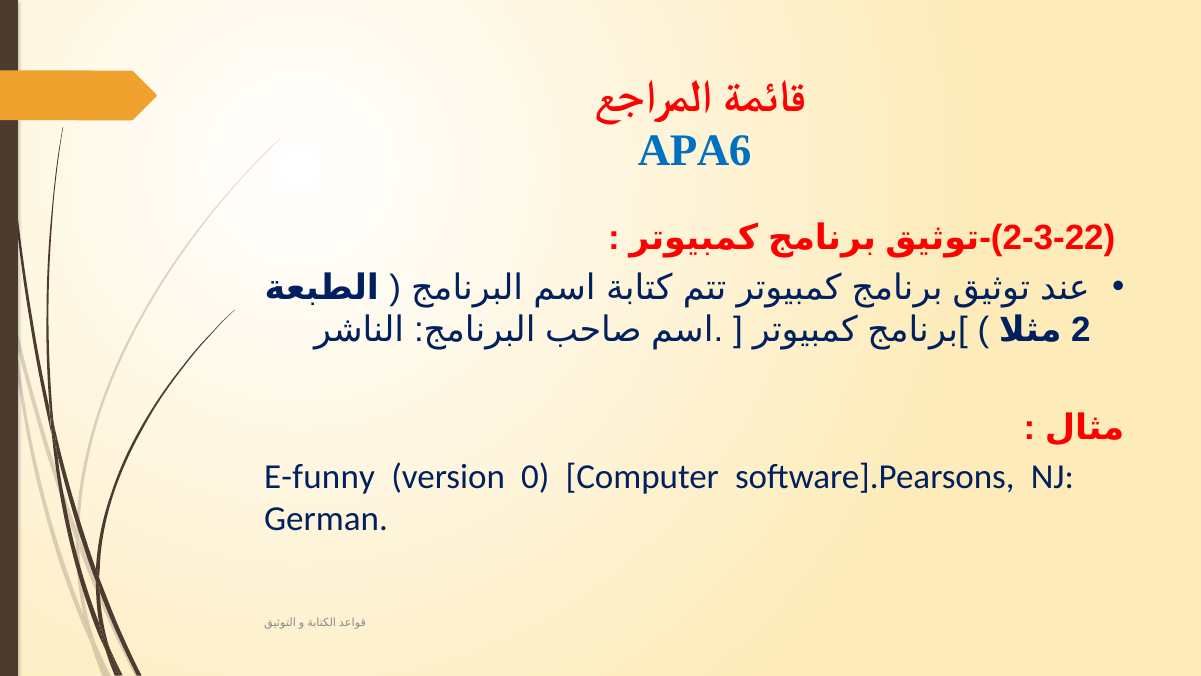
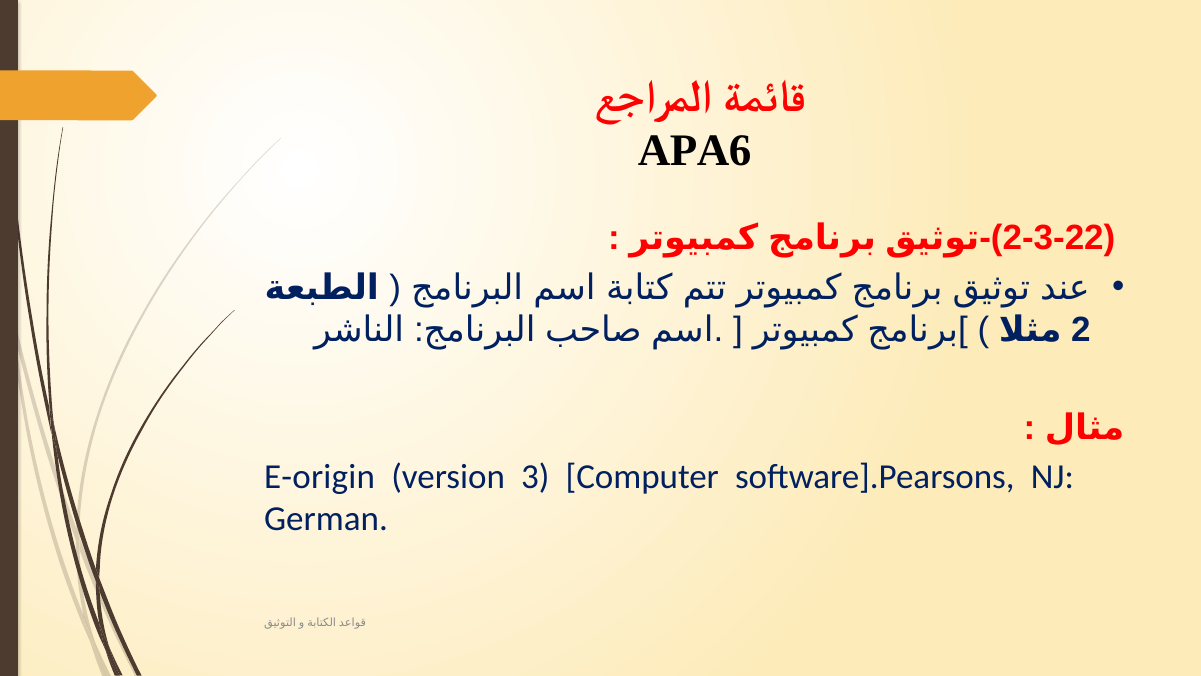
APA6 colour: blue -> black
E-funny: E-funny -> E-origin
0: 0 -> 3
